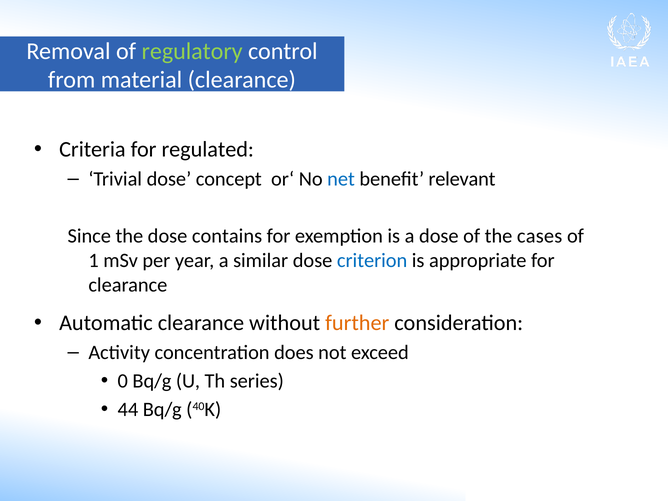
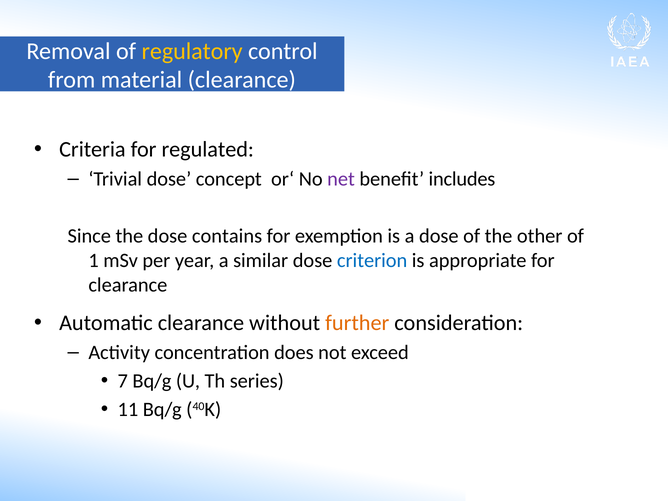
regulatory colour: light green -> yellow
net colour: blue -> purple
relevant: relevant -> includes
cases: cases -> other
0: 0 -> 7
44: 44 -> 11
